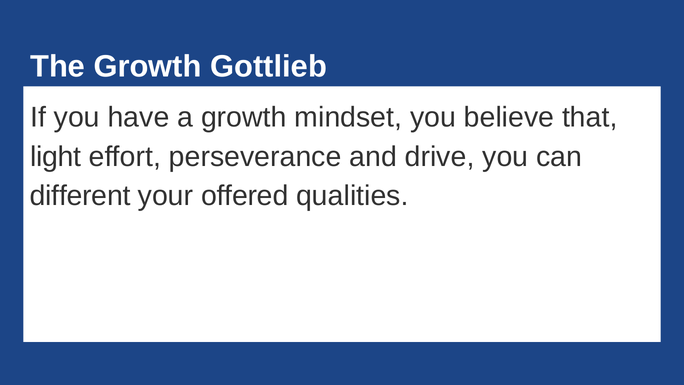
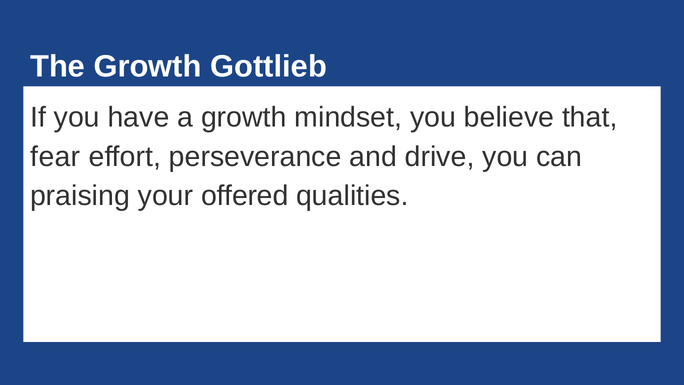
light: light -> fear
different: different -> praising
